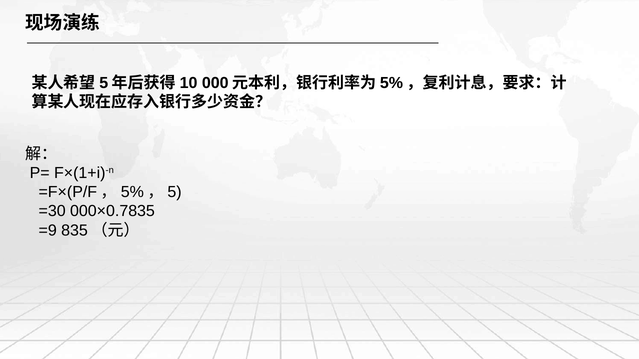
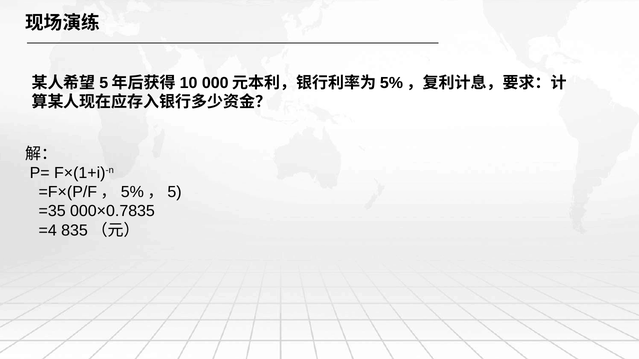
=30: =30 -> =35
=9: =9 -> =4
